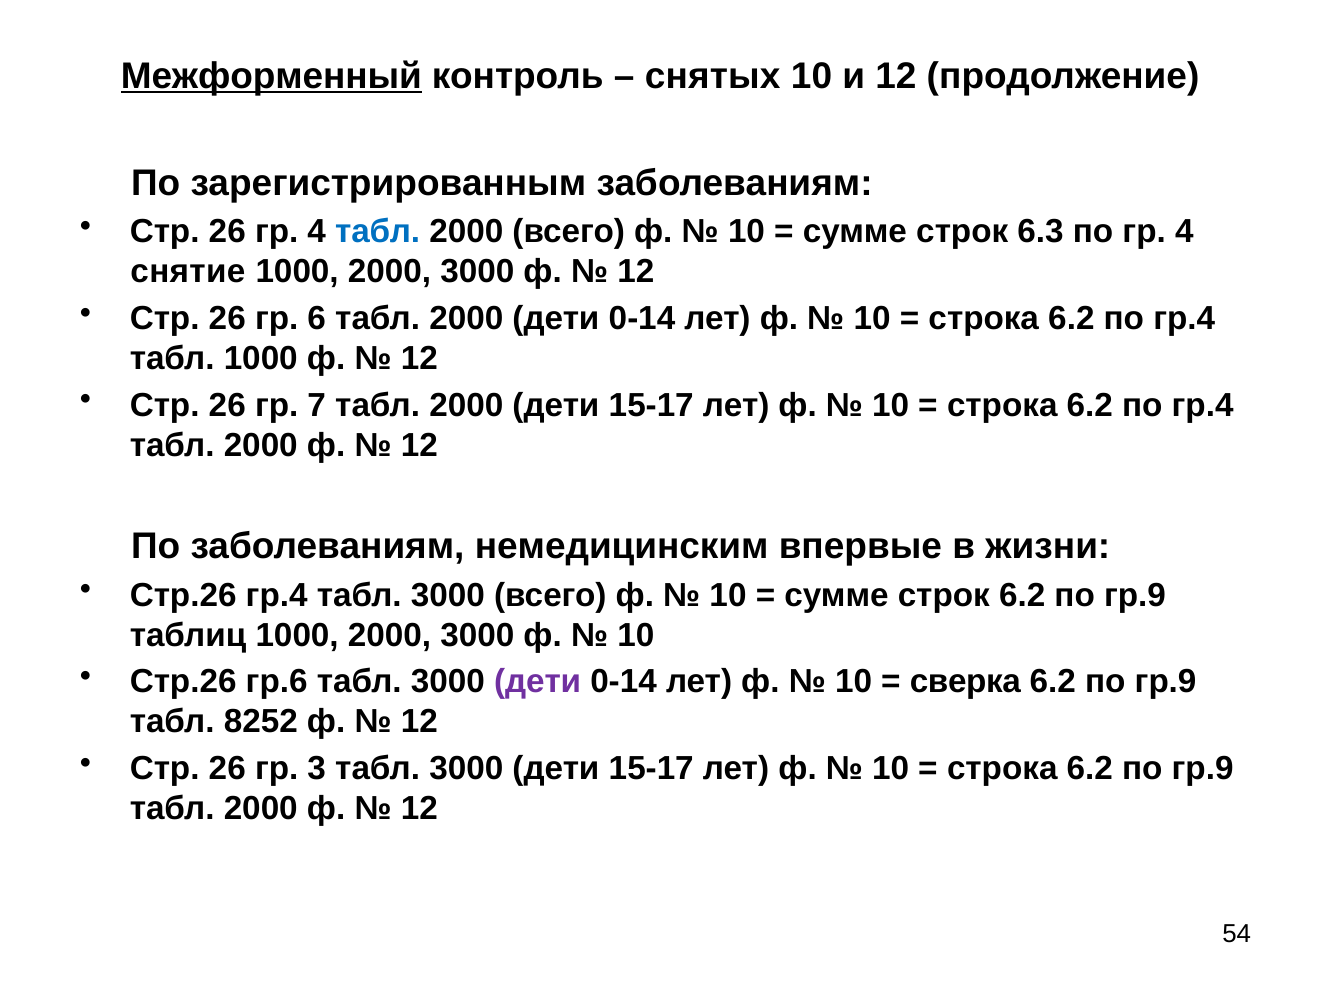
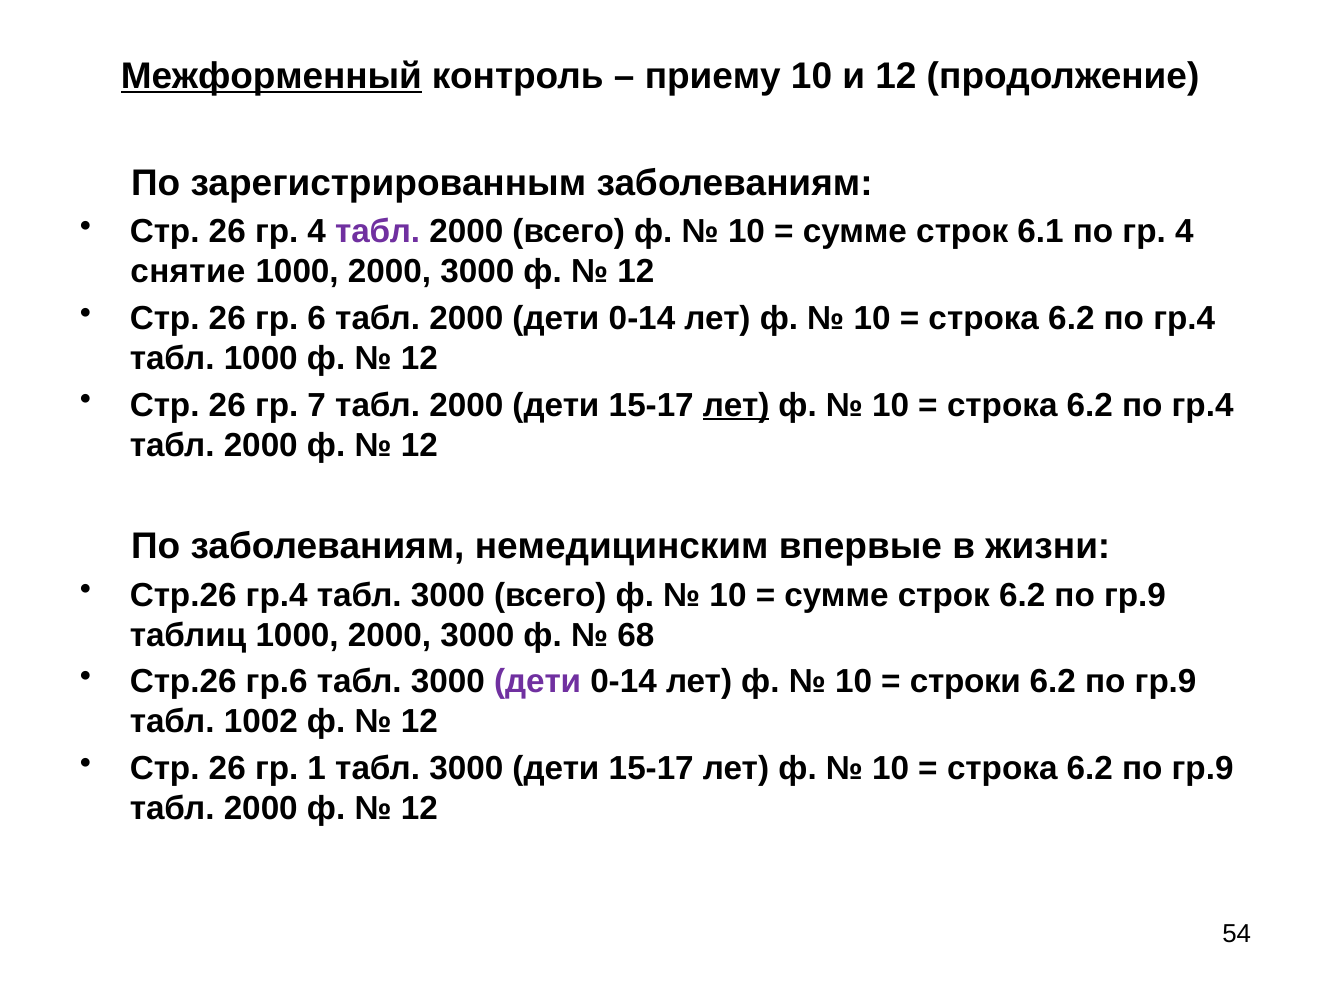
снятых: снятых -> приему
табл at (378, 232) colour: blue -> purple
6.3: 6.3 -> 6.1
лет at (736, 405) underline: none -> present
10 at (636, 635): 10 -> 68
сверка: сверка -> строки
8252: 8252 -> 1002
3: 3 -> 1
